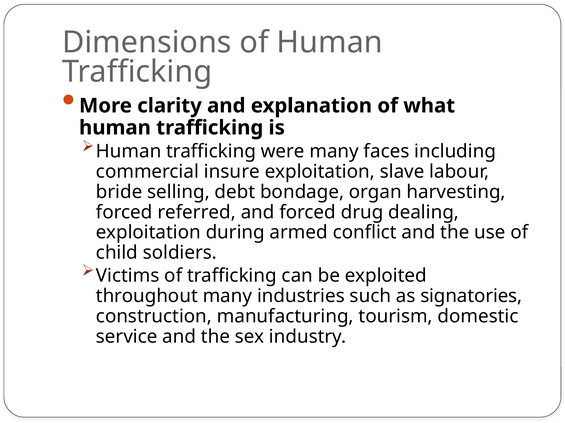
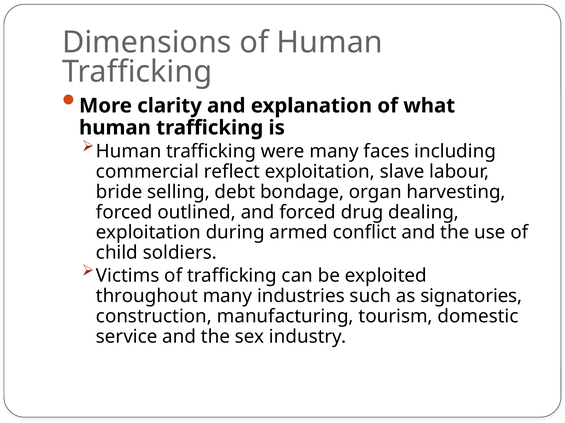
insure: insure -> reflect
referred: referred -> outlined
